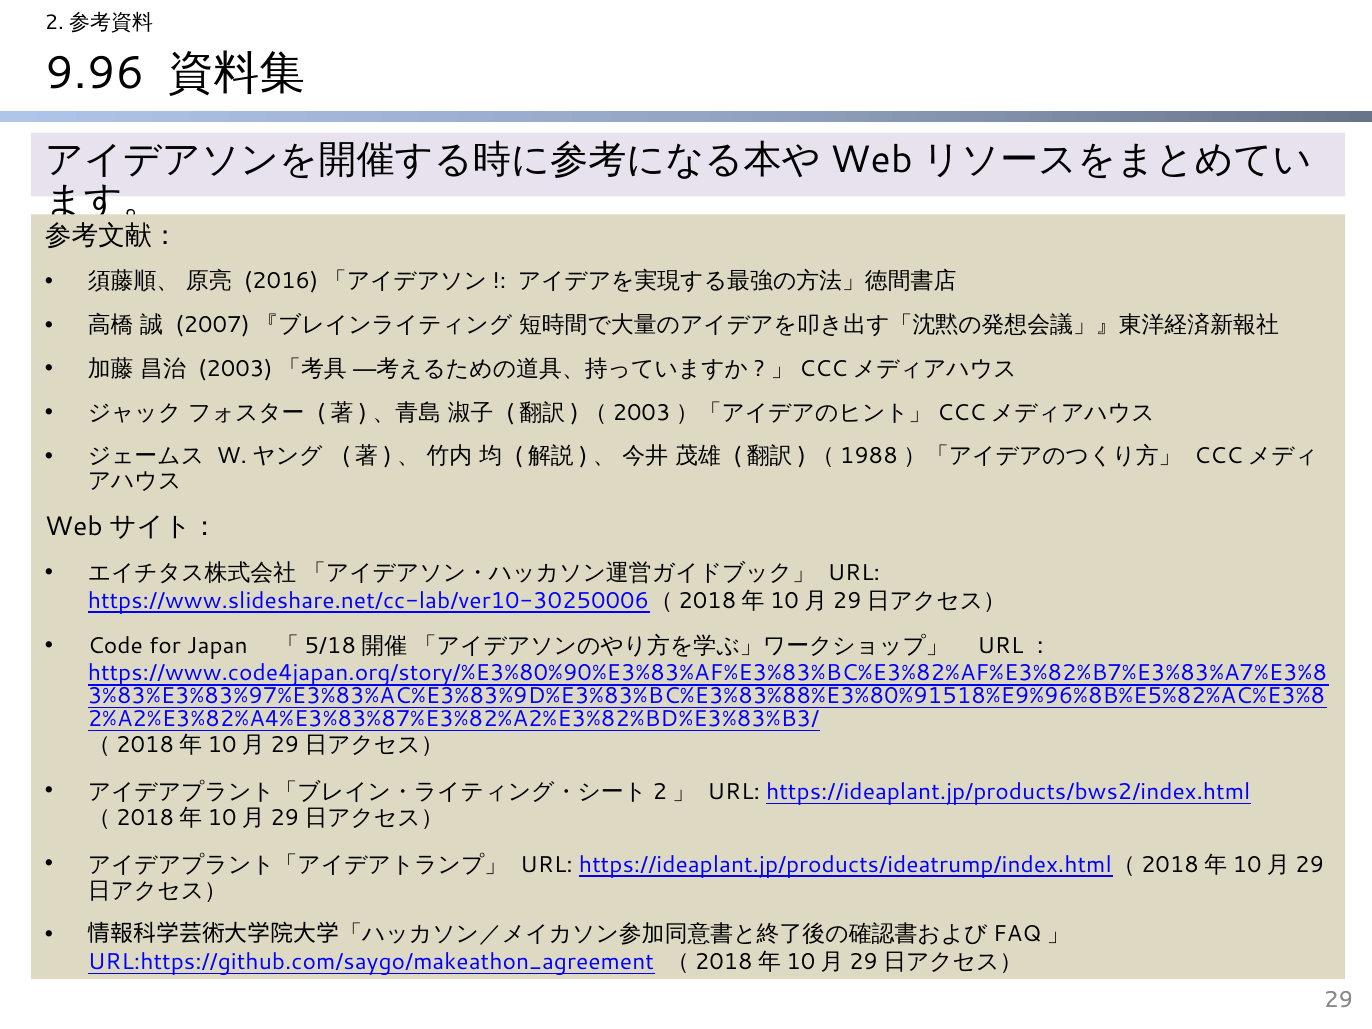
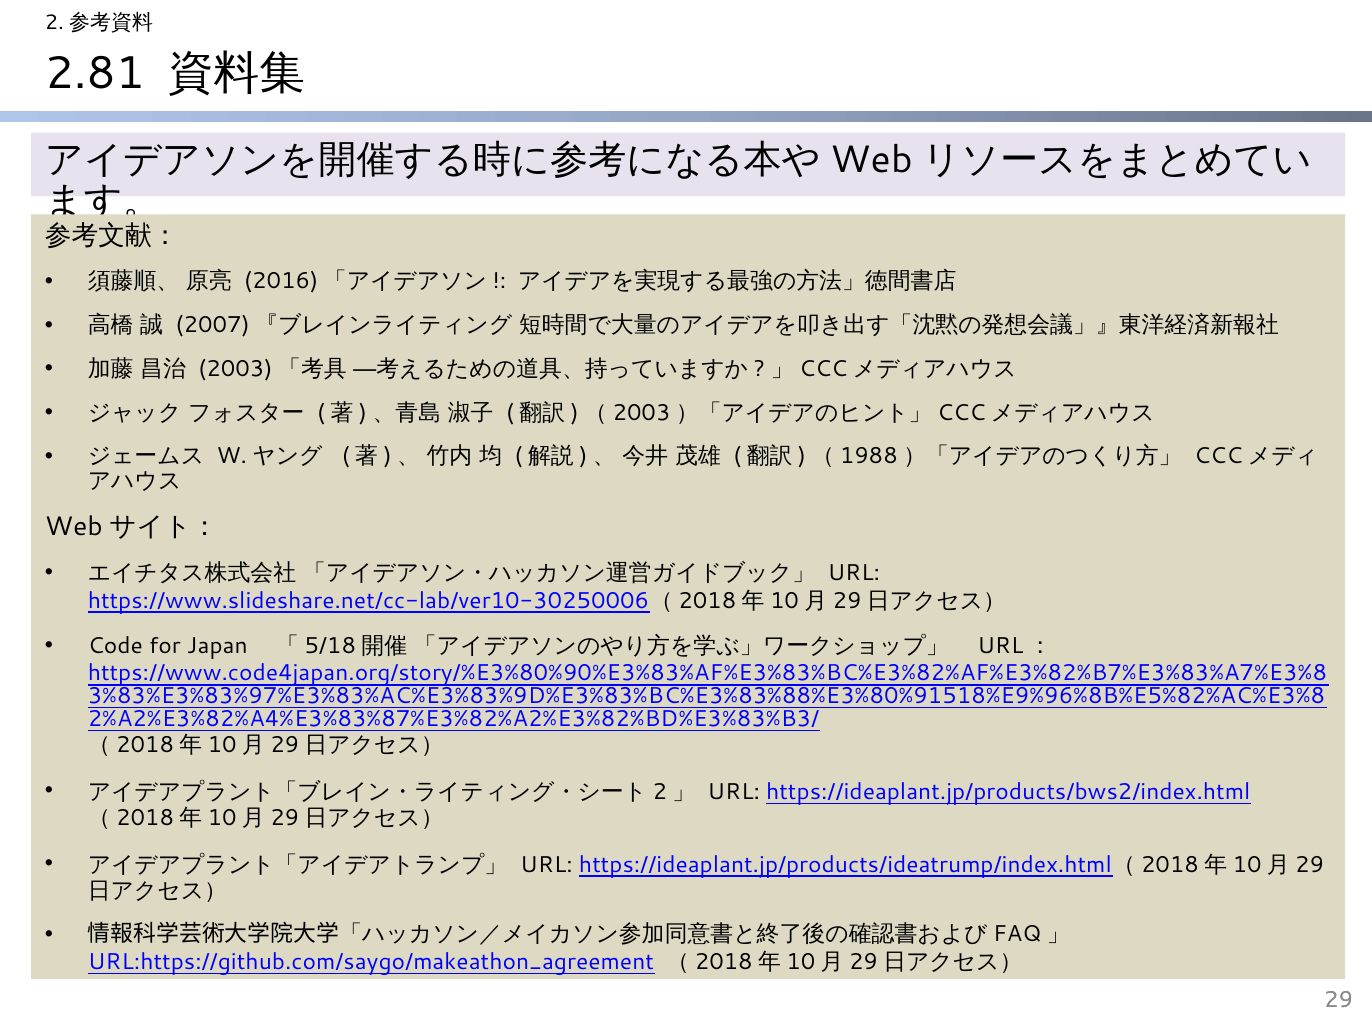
9.96: 9.96 -> 2.81
